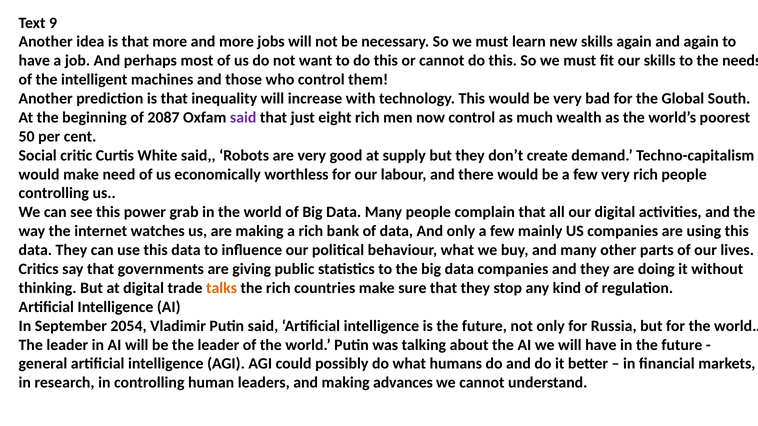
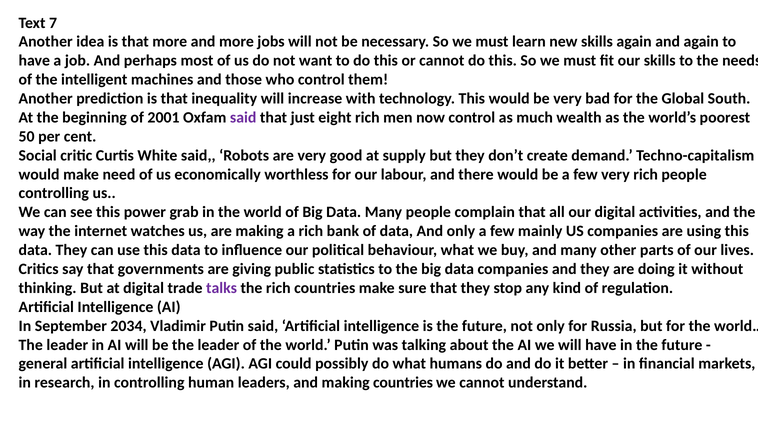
9: 9 -> 7
2087: 2087 -> 2001
talks colour: orange -> purple
2054: 2054 -> 2034
making advances: advances -> countries
